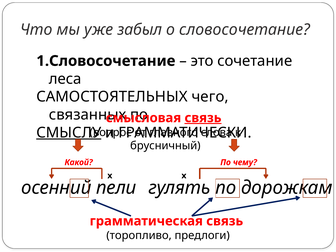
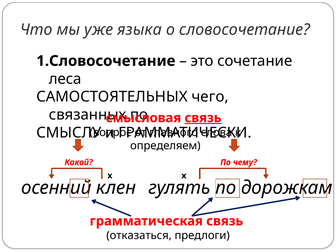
забыл: забыл -> языка
СМЫСЛУ underline: present -> none
брусничный: брусничный -> определяем
пели: пели -> клен
торопливо: торопливо -> отказаться
